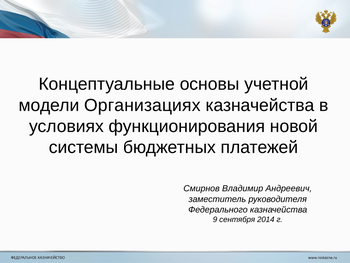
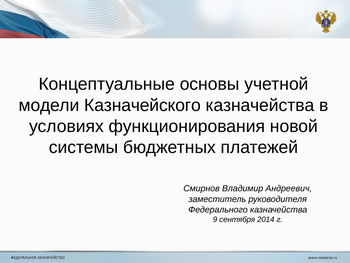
Организациях: Организациях -> Казначейского
